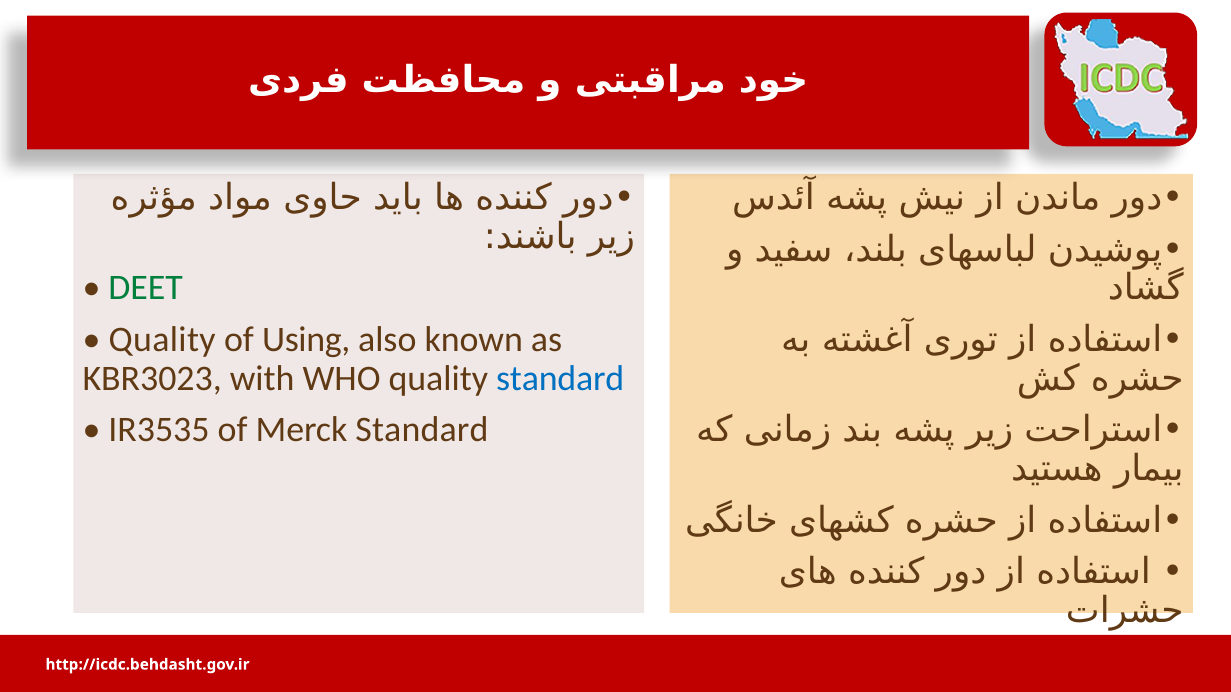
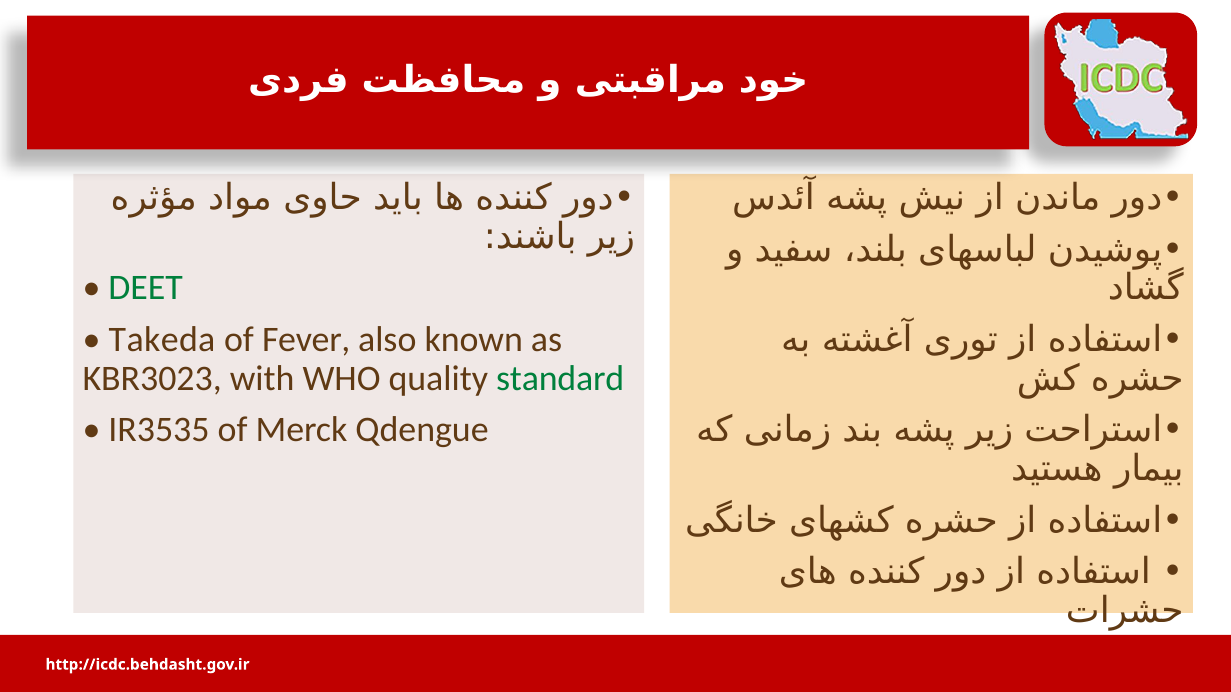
Quality at (162, 340): Quality -> Takeda
Using: Using -> Fever
standard at (560, 379) colour: blue -> green
Merck Standard: Standard -> Qdengue
